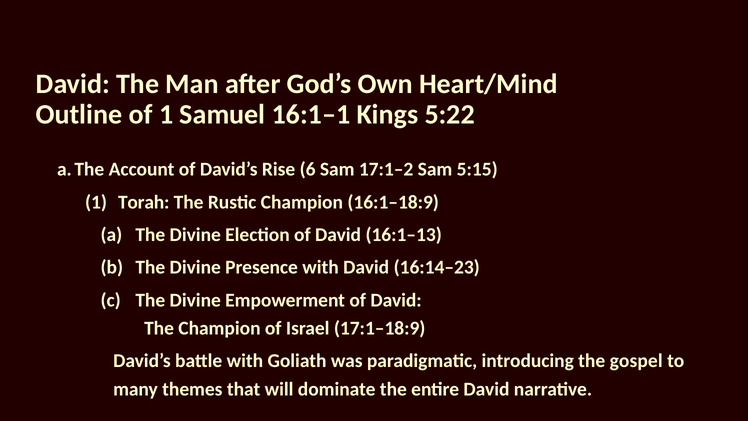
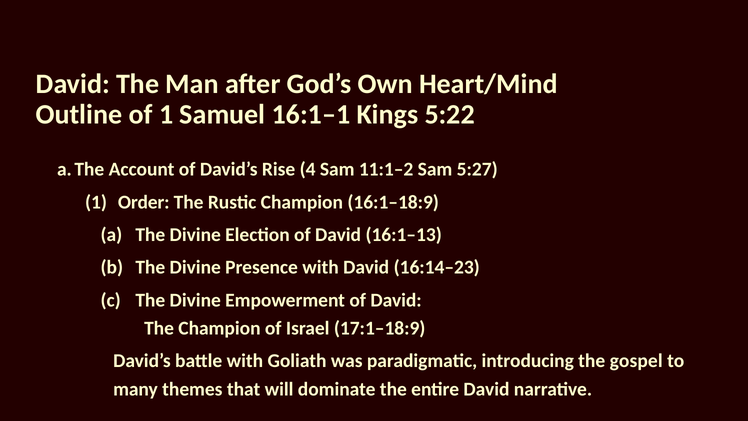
6: 6 -> 4
17:1–2: 17:1–2 -> 11:1–2
5:15: 5:15 -> 5:27
Torah: Torah -> Order
